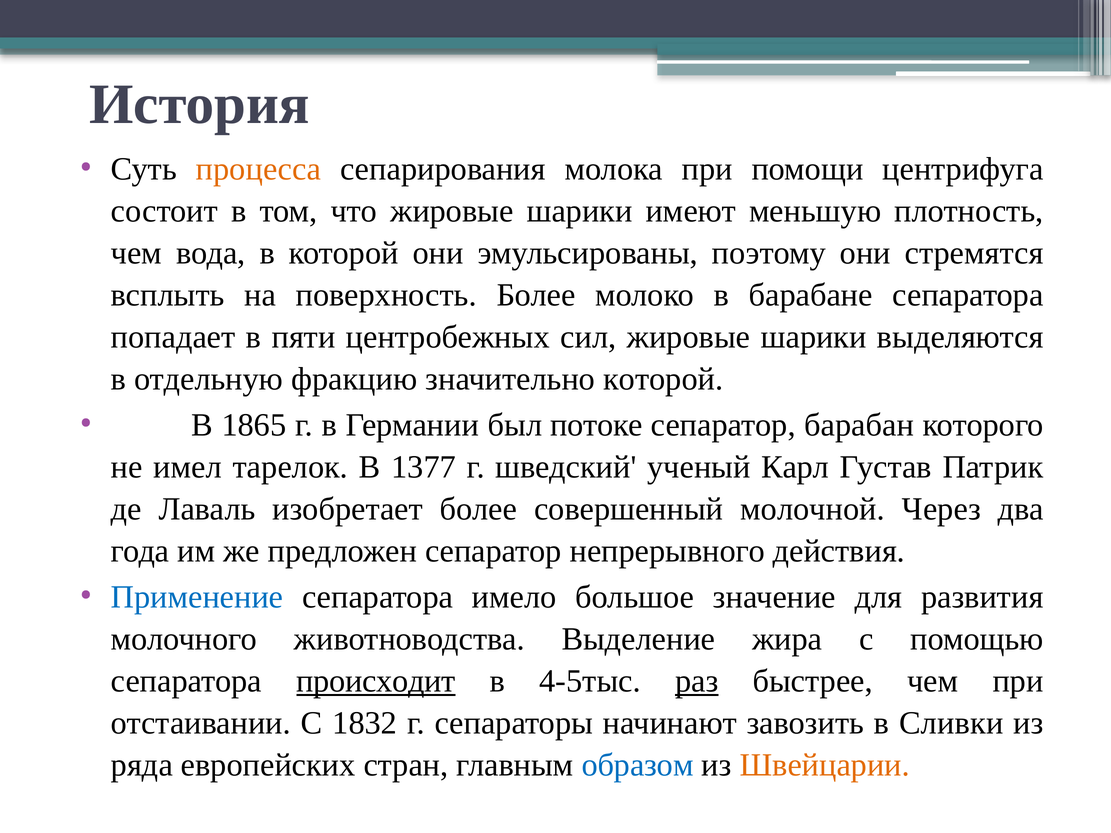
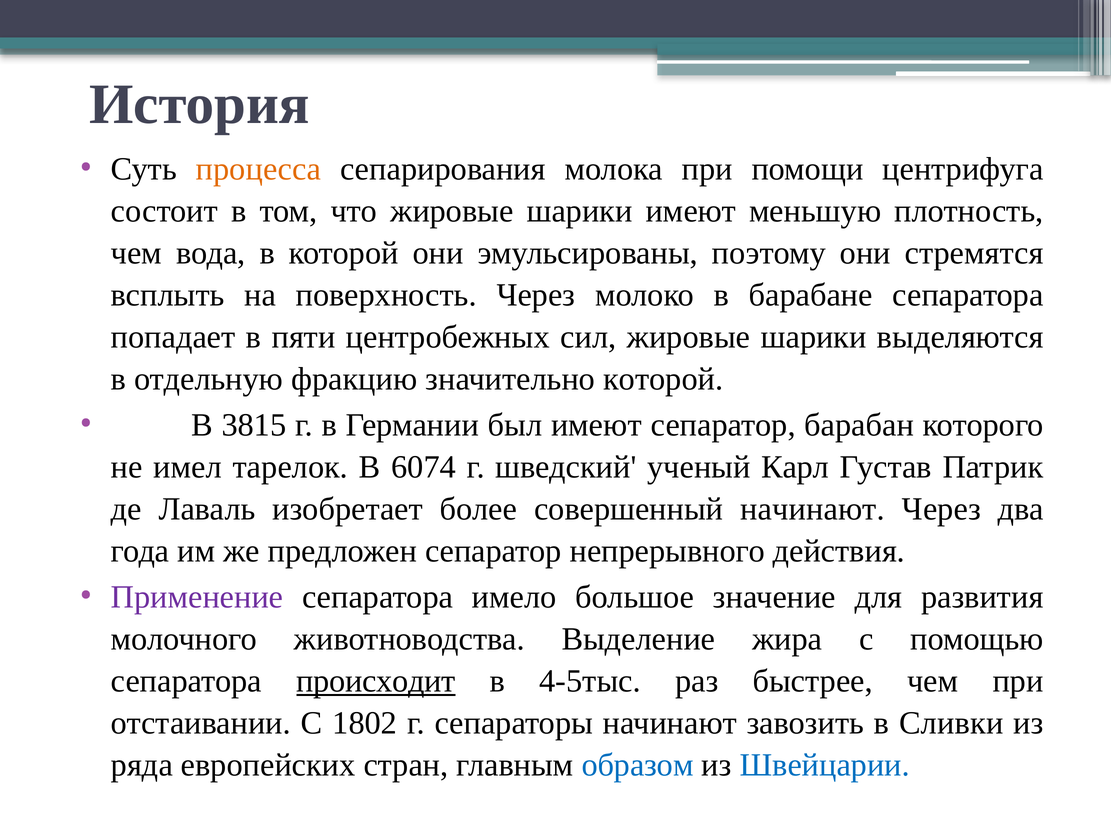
поверхность Более: Более -> Через
1865: 1865 -> 3815
был потоке: потоке -> имеют
1377: 1377 -> 6074
совершенный молочной: молочной -> начинают
Применение colour: blue -> purple
раз underline: present -> none
1832: 1832 -> 1802
Швейцарии colour: orange -> blue
